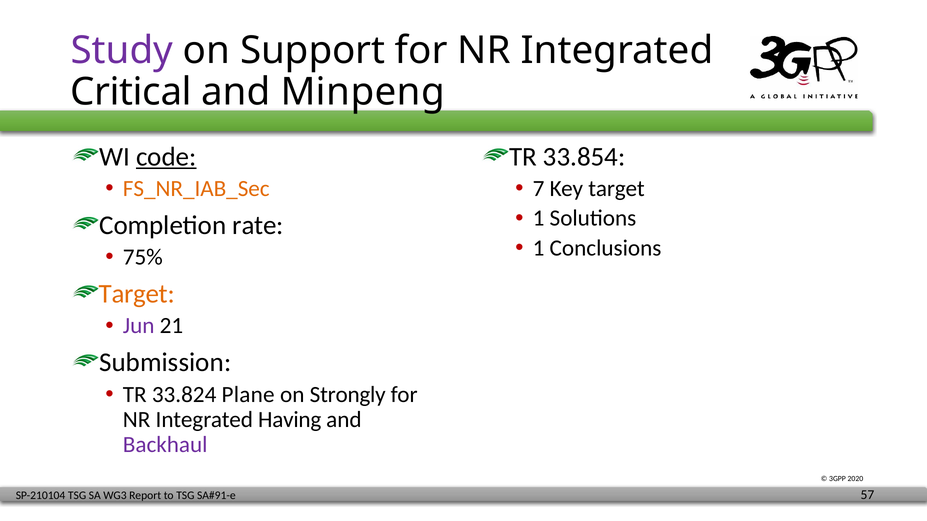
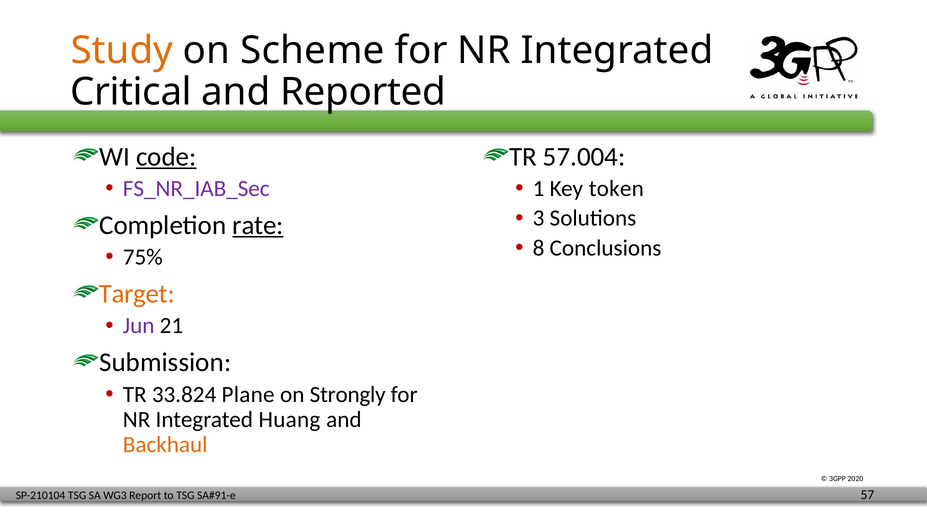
Study colour: purple -> orange
Support: Support -> Scheme
Minpeng: Minpeng -> Reported
33.854: 33.854 -> 57.004
FS_NR_IAB_Sec colour: orange -> purple
7: 7 -> 1
Key target: target -> token
1 at (539, 219): 1 -> 3
rate underline: none -> present
1 at (539, 248): 1 -> 8
Having: Having -> Huang
Backhaul colour: purple -> orange
